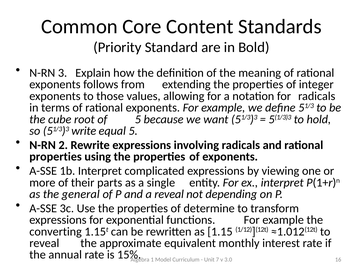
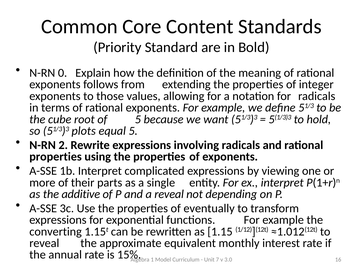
3: 3 -> 0
write: write -> plots
general: general -> additive
determine: determine -> eventually
